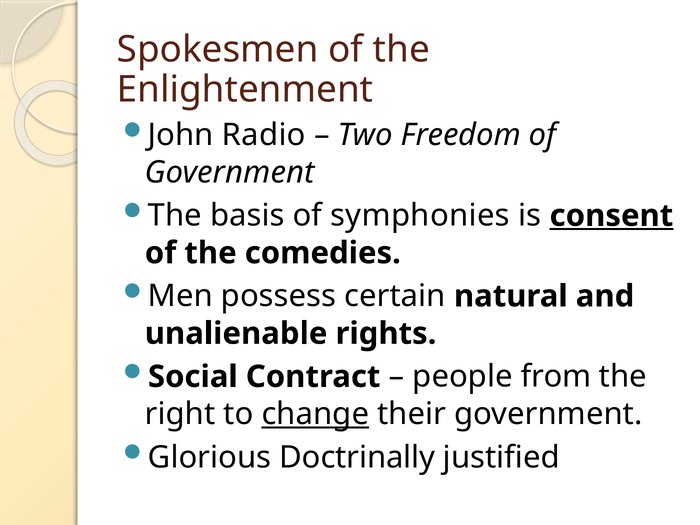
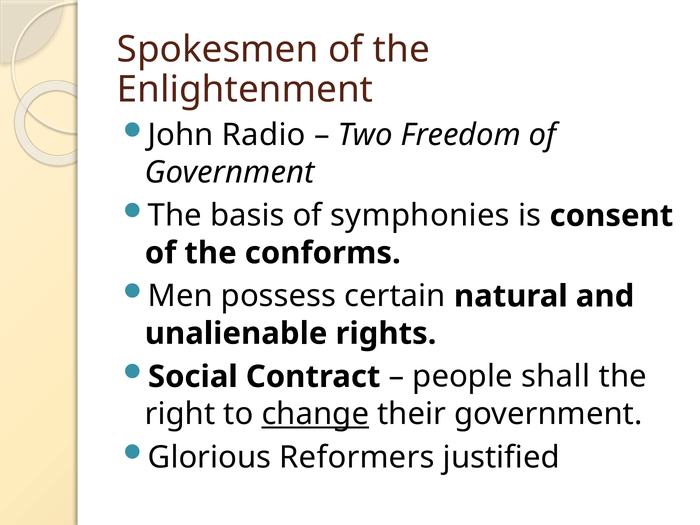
consent underline: present -> none
comedies: comedies -> conforms
from: from -> shall
Doctrinally: Doctrinally -> Reformers
